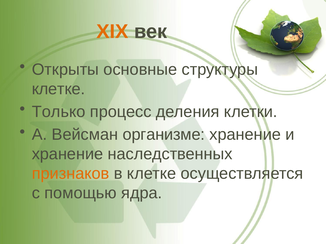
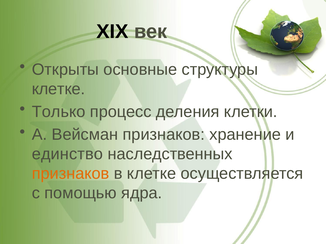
XIX colour: orange -> black
Вейсман организме: организме -> признаков
хранение at (67, 154): хранение -> единство
